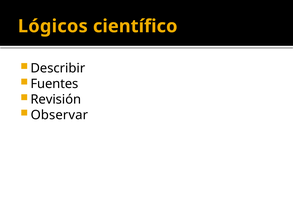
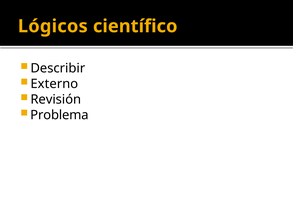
Fuentes: Fuentes -> Externo
Observar: Observar -> Problema
